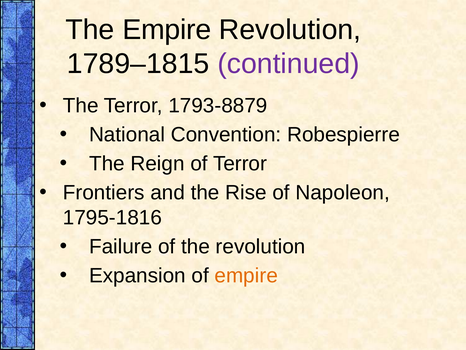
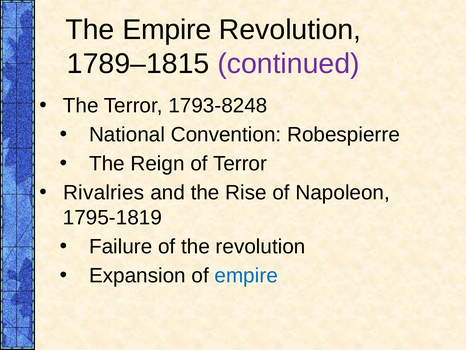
1793-8879: 1793-8879 -> 1793-8248
Frontiers: Frontiers -> Rivalries
1795-1816: 1795-1816 -> 1795-1819
empire at (246, 275) colour: orange -> blue
